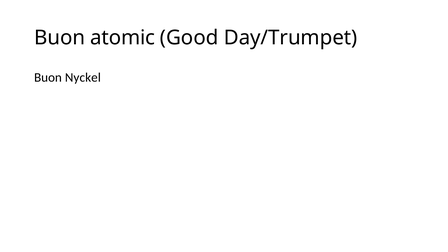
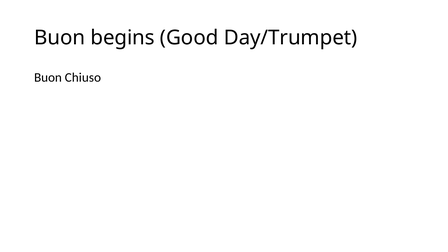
atomic: atomic -> begins
Nyckel: Nyckel -> Chiuso
